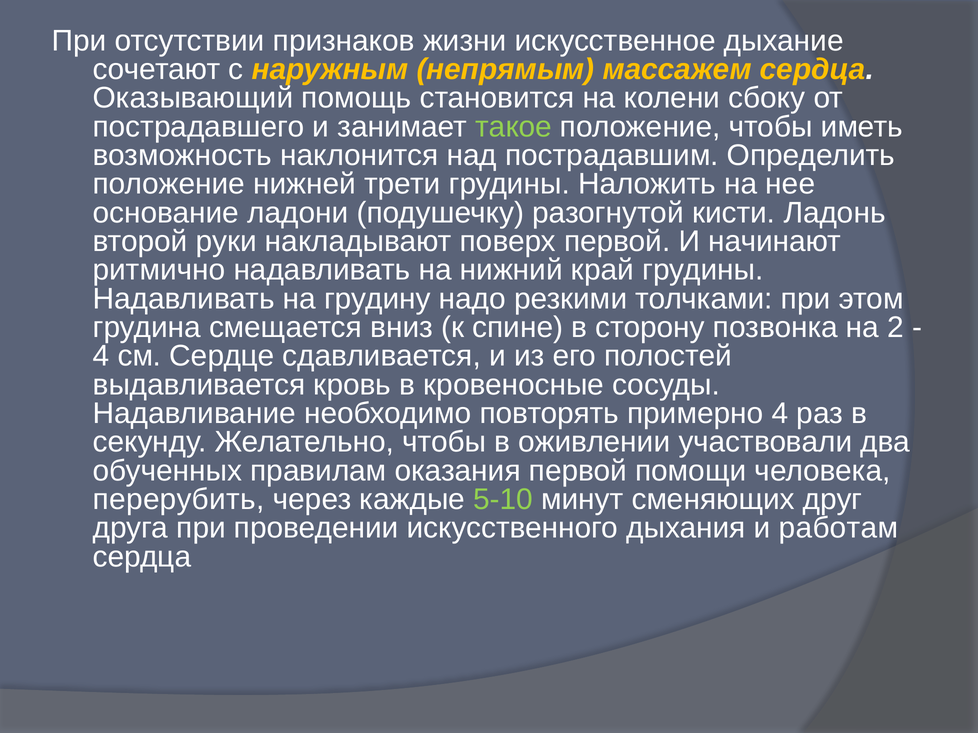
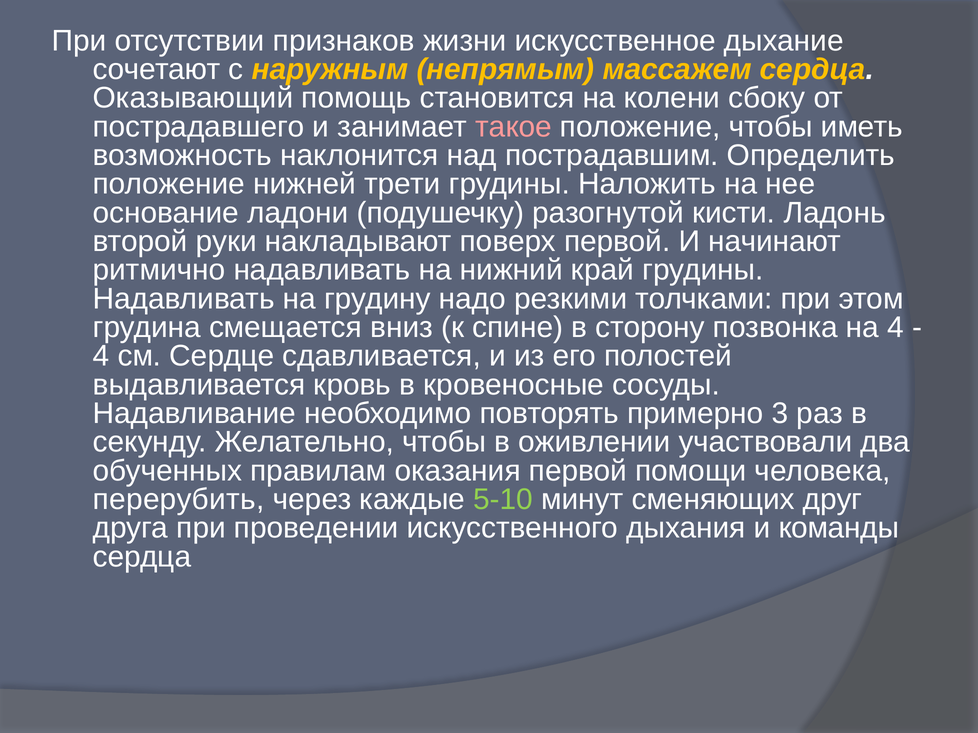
такое colour: light green -> pink
на 2: 2 -> 4
примерно 4: 4 -> 3
работам: работам -> команды
